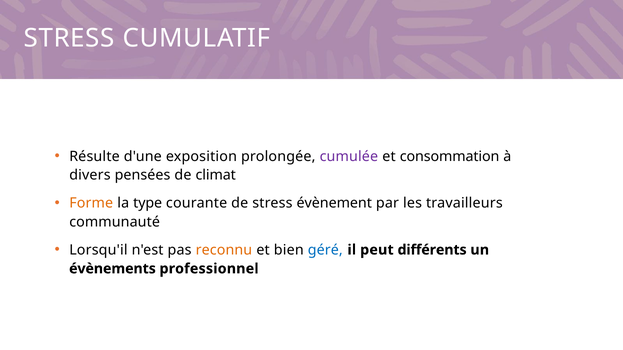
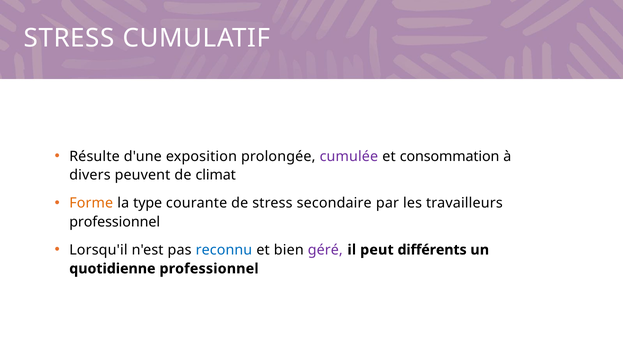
pensées: pensées -> peuvent
évènement: évènement -> secondaire
communauté at (115, 222): communauté -> professionnel
reconnu colour: orange -> blue
géré colour: blue -> purple
évènements: évènements -> quotidienne
